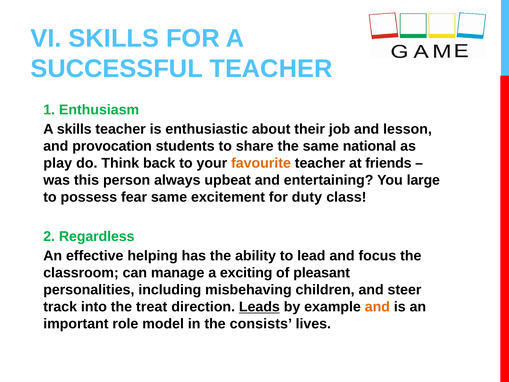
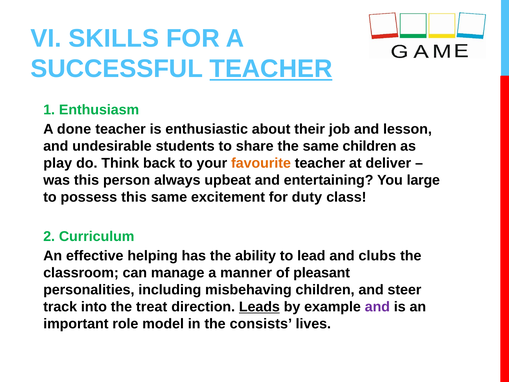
TEACHER at (271, 69) underline: none -> present
A skills: skills -> done
provocation: provocation -> undesirable
same national: national -> children
friends: friends -> deliver
possess fear: fear -> this
Regardless: Regardless -> Curriculum
focus: focus -> clubs
exciting: exciting -> manner
and at (377, 307) colour: orange -> purple
